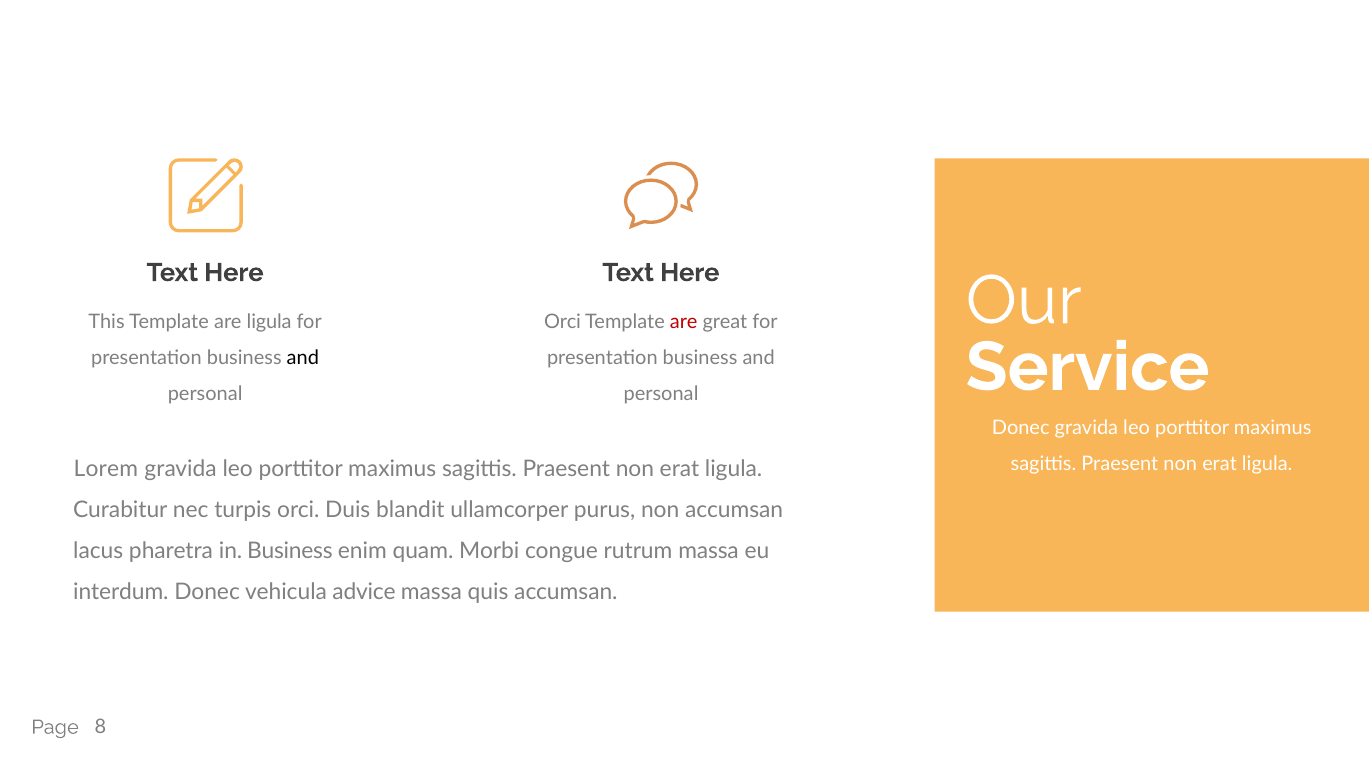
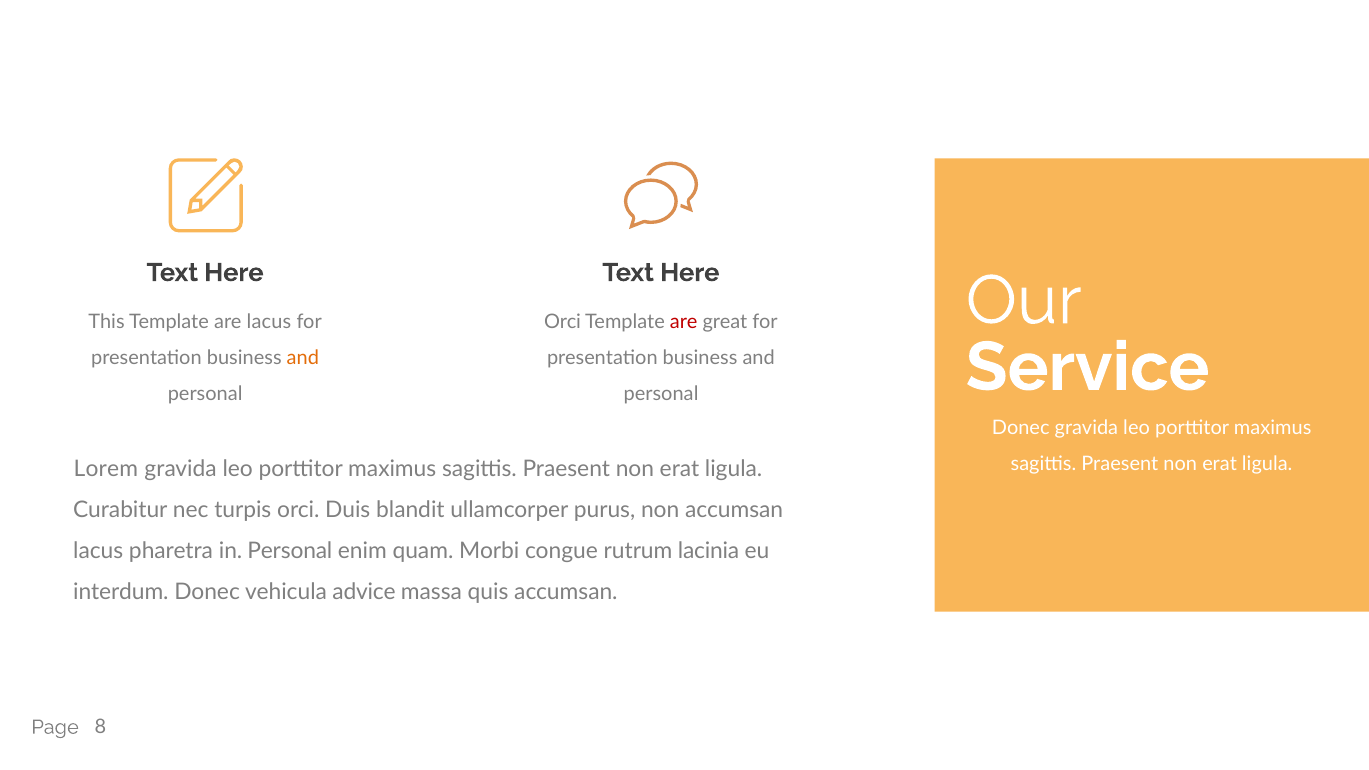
are ligula: ligula -> lacus
and at (303, 358) colour: black -> orange
in Business: Business -> Personal
rutrum massa: massa -> lacinia
